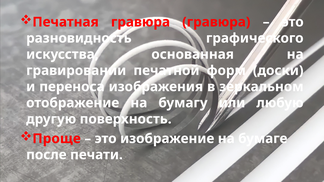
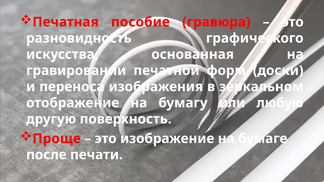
Печатная гравюра: гравюра -> пособие
